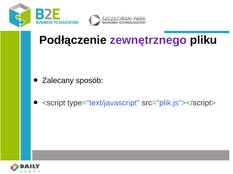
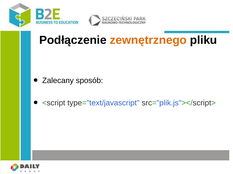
zewnętrznego colour: purple -> orange
